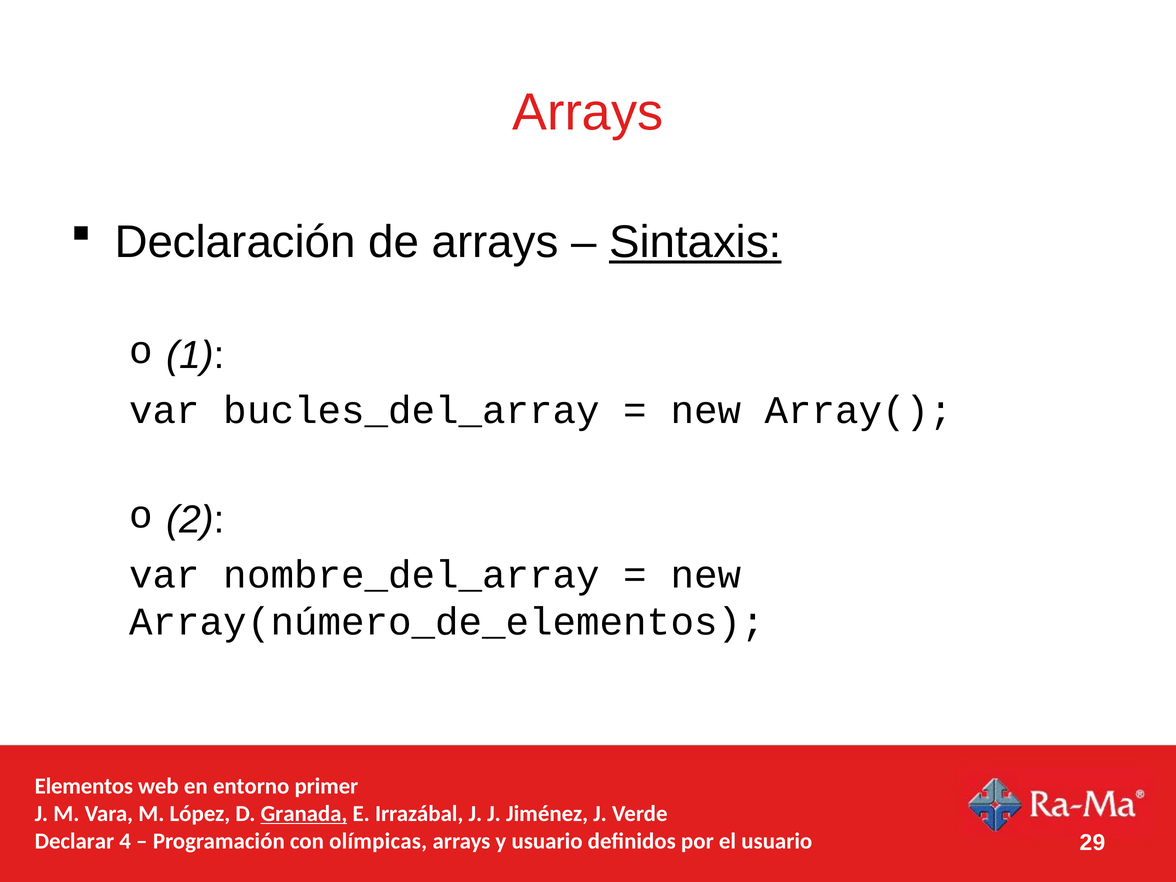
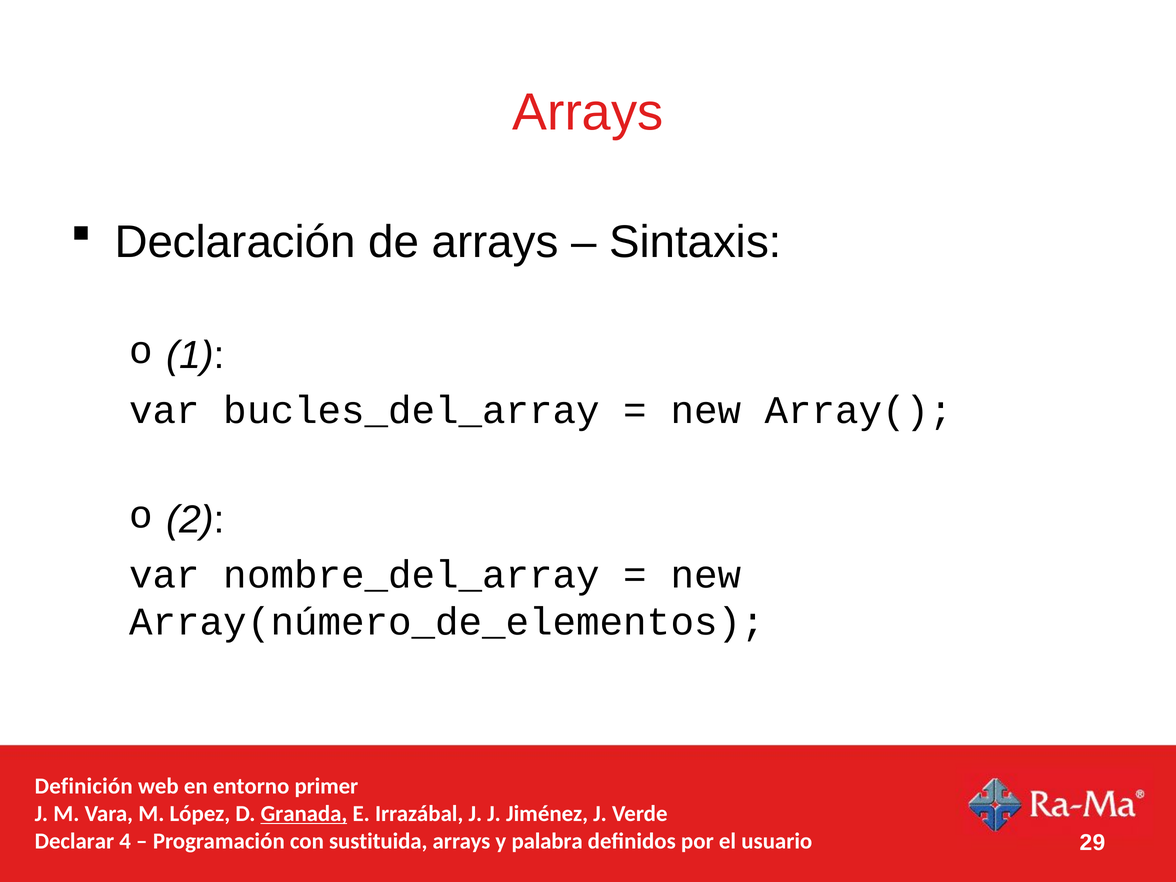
Sintaxis underline: present -> none
Elementos: Elementos -> Definición
olímpicas: olímpicas -> sustituida
y usuario: usuario -> palabra
